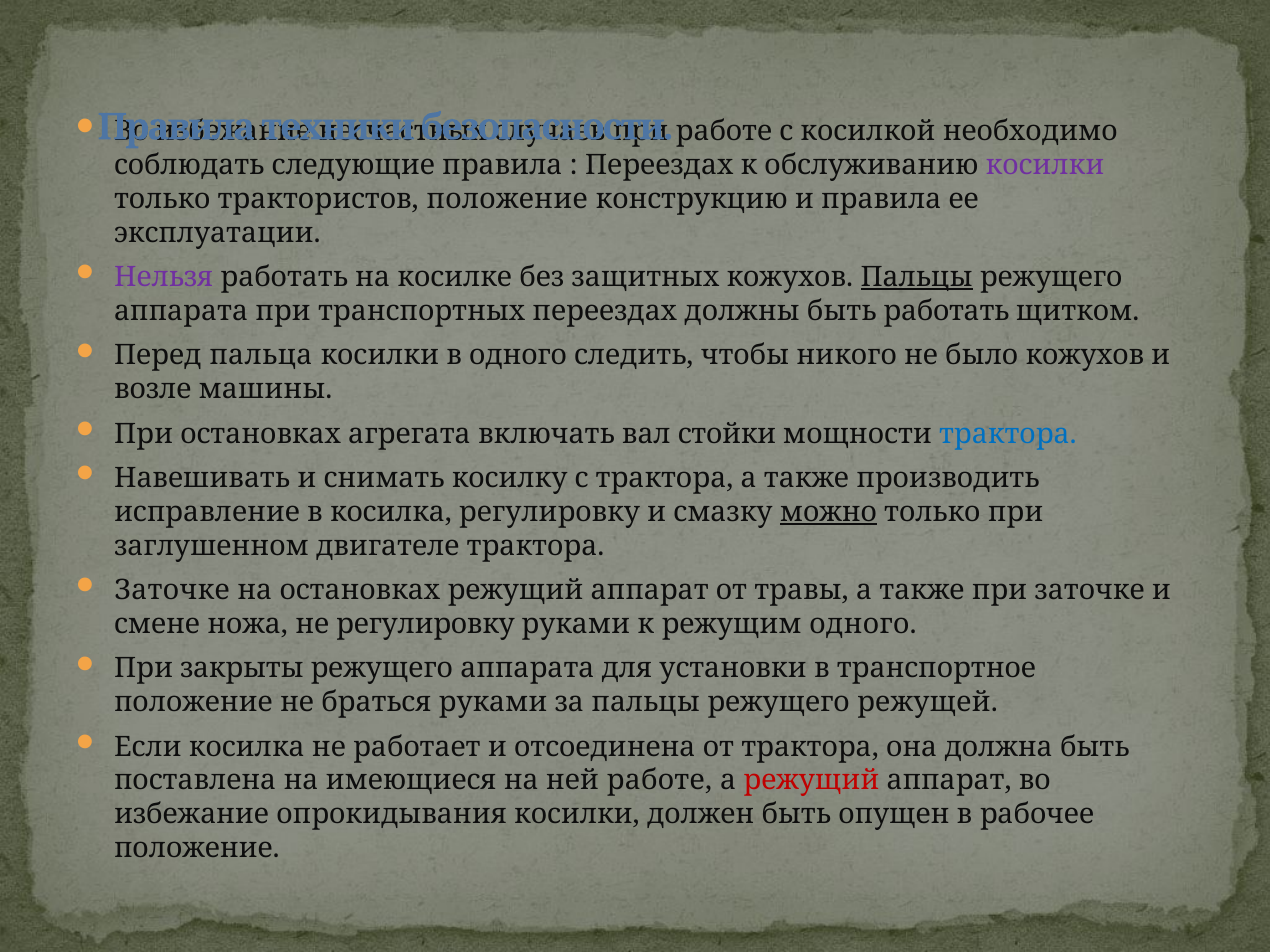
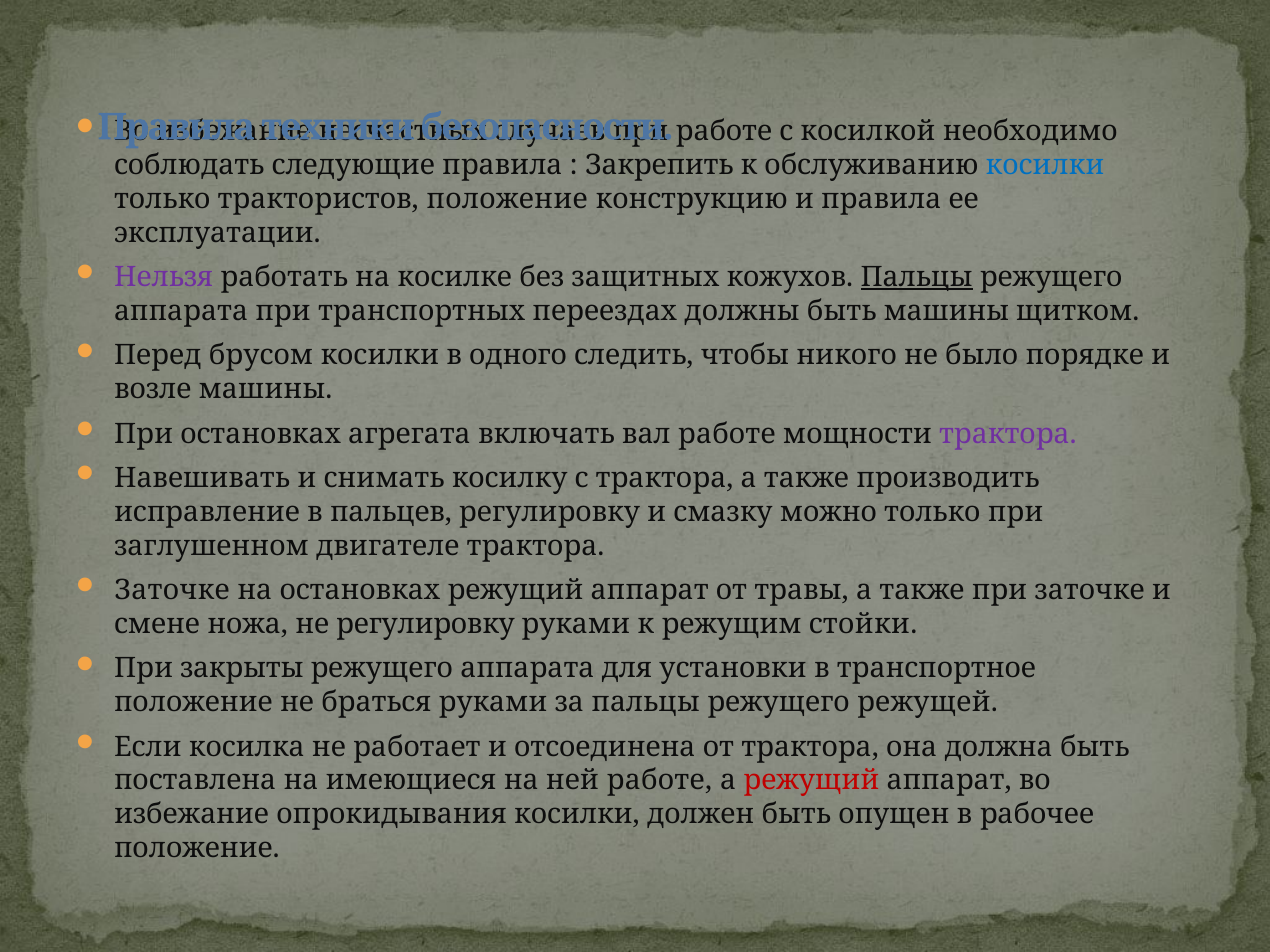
Переездах at (659, 165): Переездах -> Закрепить
косилки at (1045, 165) colour: purple -> blue
быть работать: работать -> машины
пальца: пальца -> брусом
было кожухов: кожухов -> порядке
вал стойки: стойки -> работе
трактора at (1008, 434) colour: blue -> purple
в косилка: косилка -> пальцев
можно underline: present -> none
режущим одного: одного -> стойки
